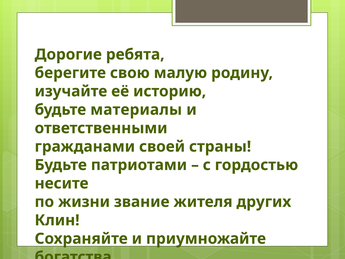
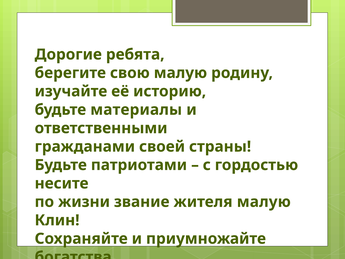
жителя других: других -> малую
